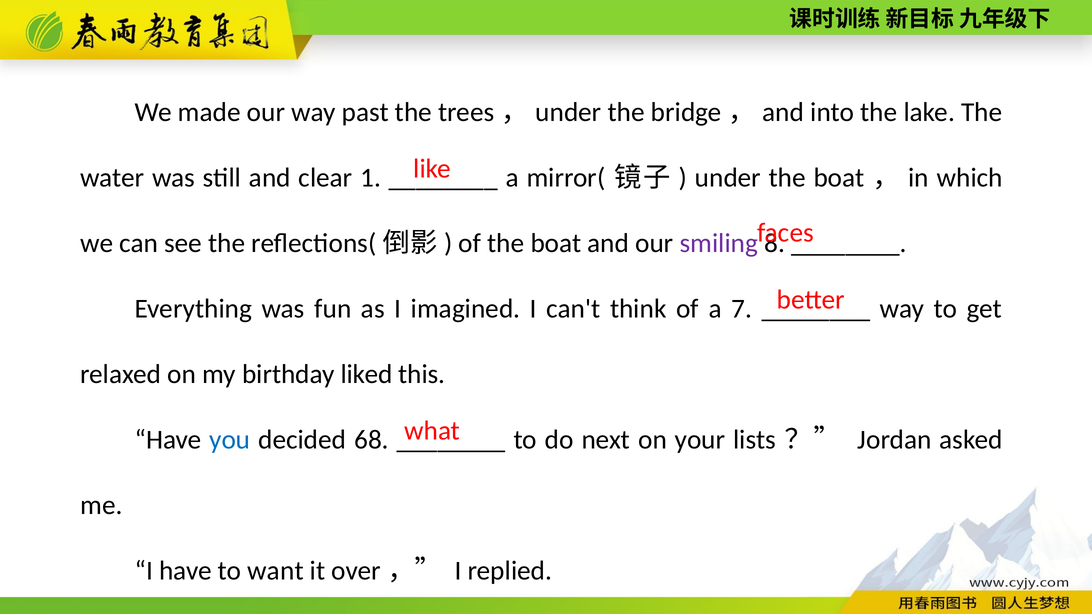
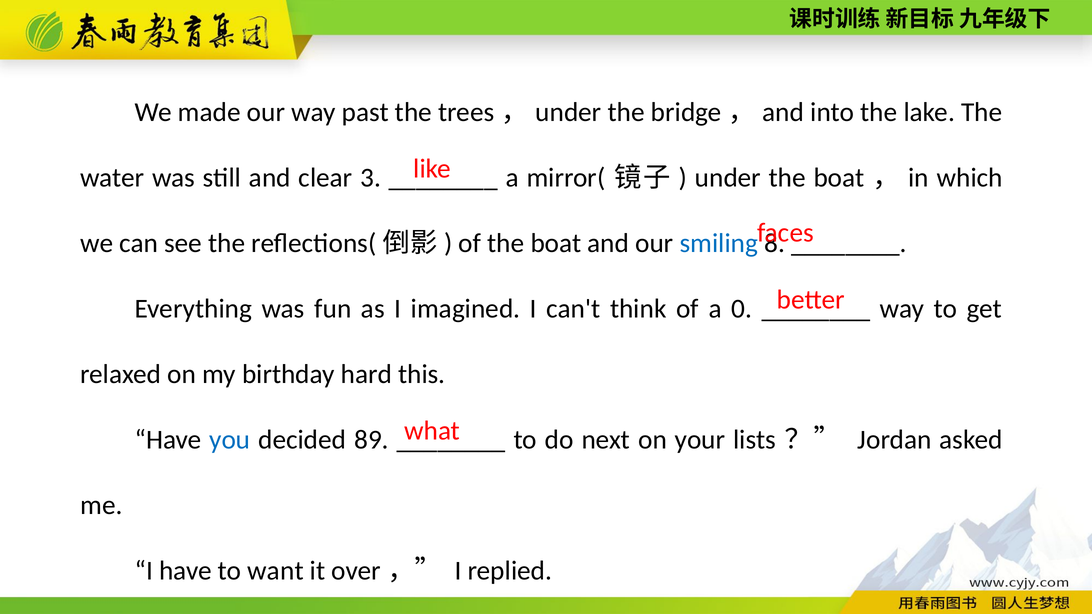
1: 1 -> 3
smiling colour: purple -> blue
7: 7 -> 0
liked: liked -> hard
68: 68 -> 89
